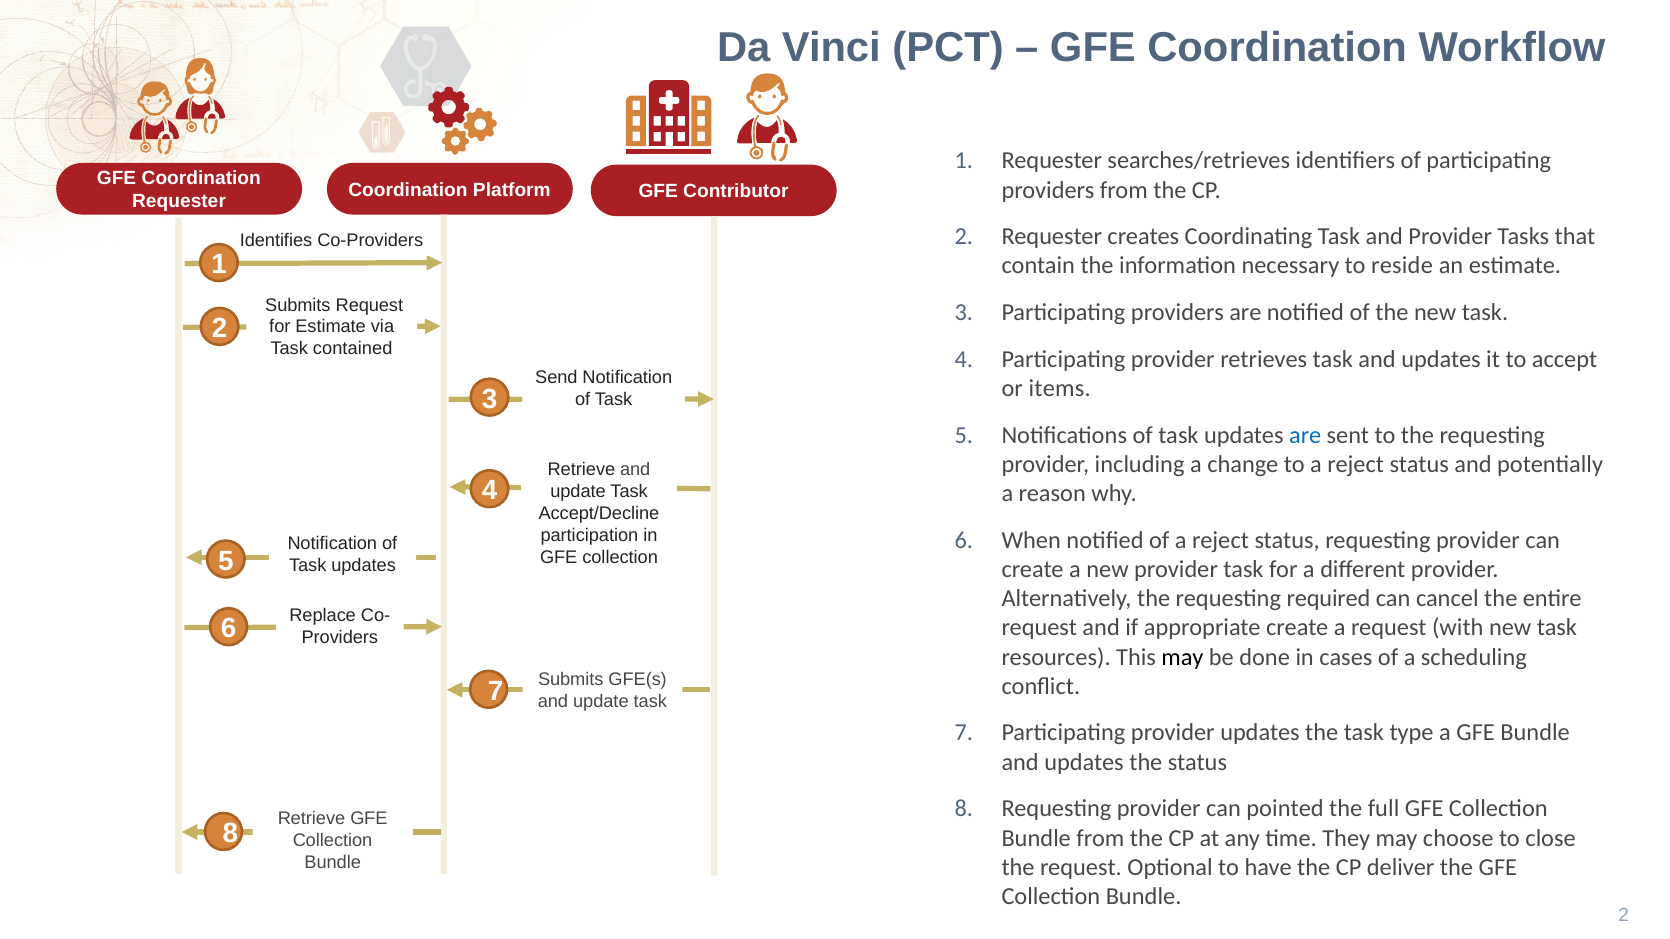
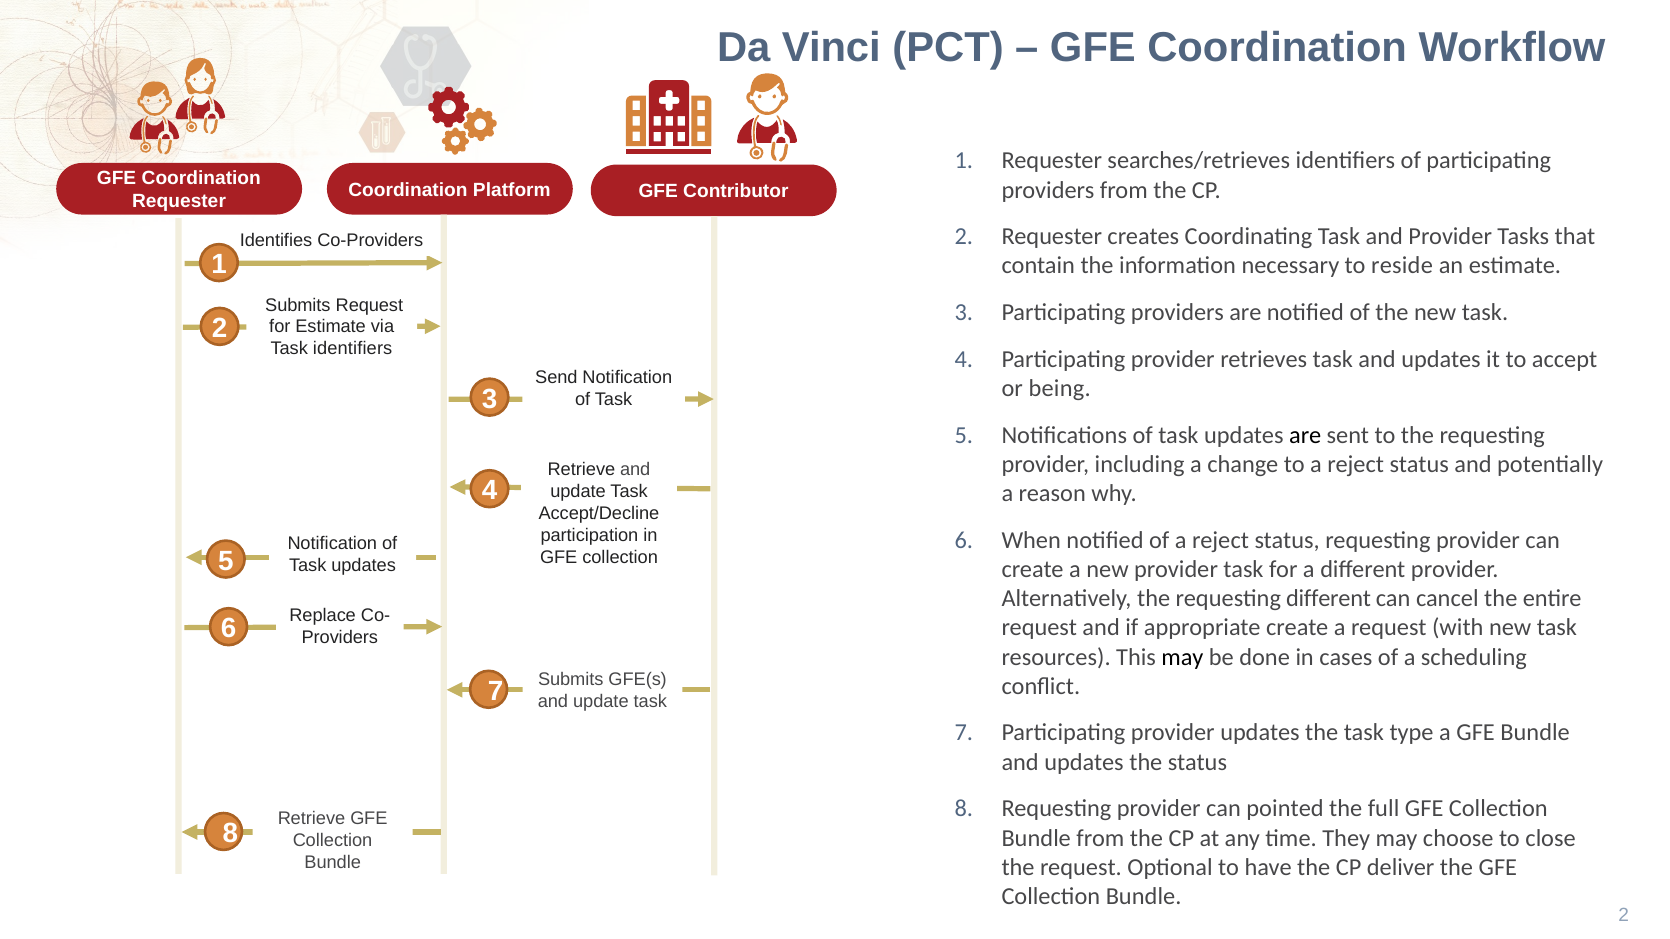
Task contained: contained -> identifiers
items: items -> being
are at (1305, 435) colour: blue -> black
requesting required: required -> different
